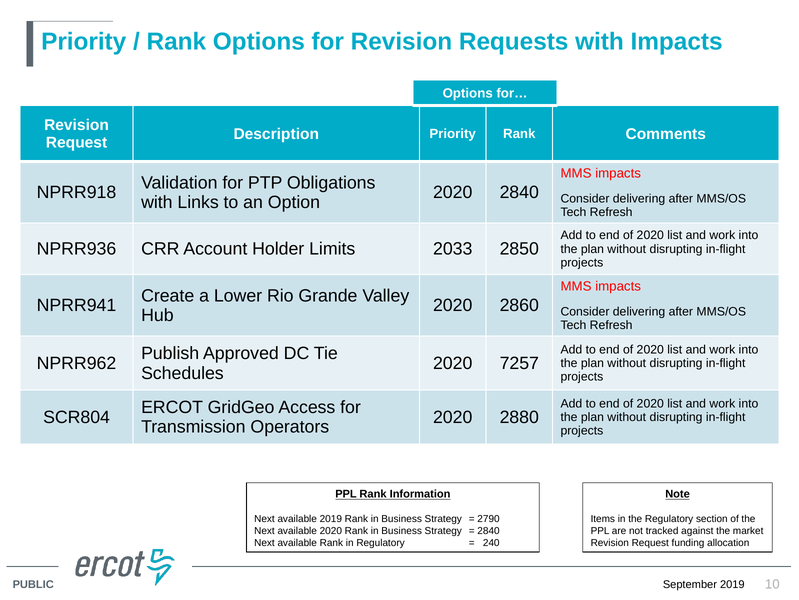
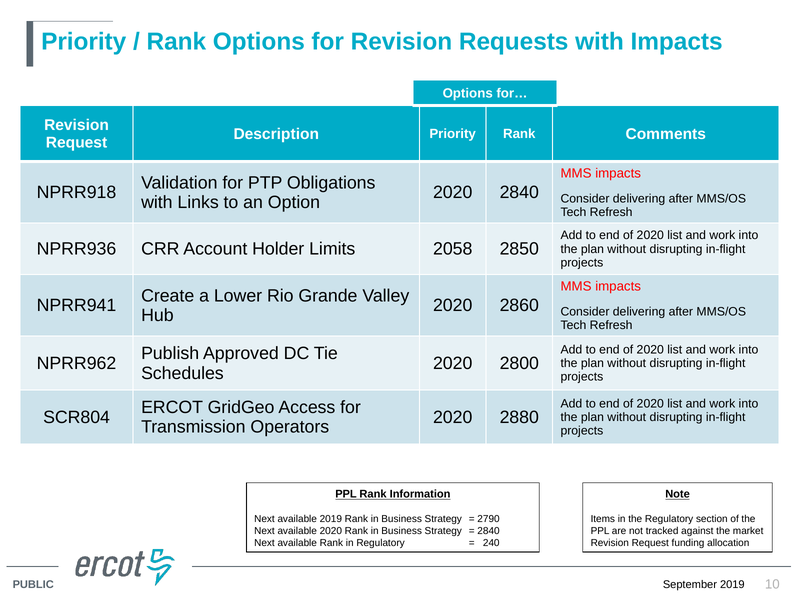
2033: 2033 -> 2058
7257: 7257 -> 2800
